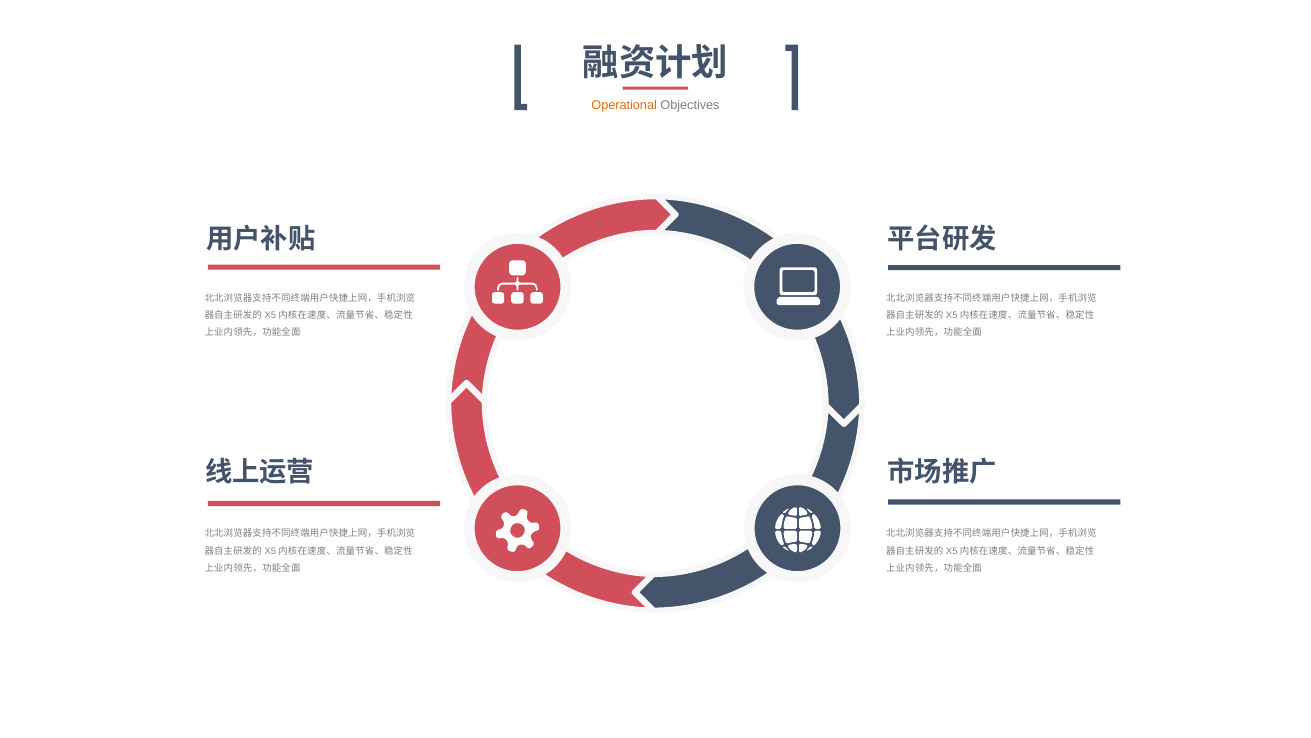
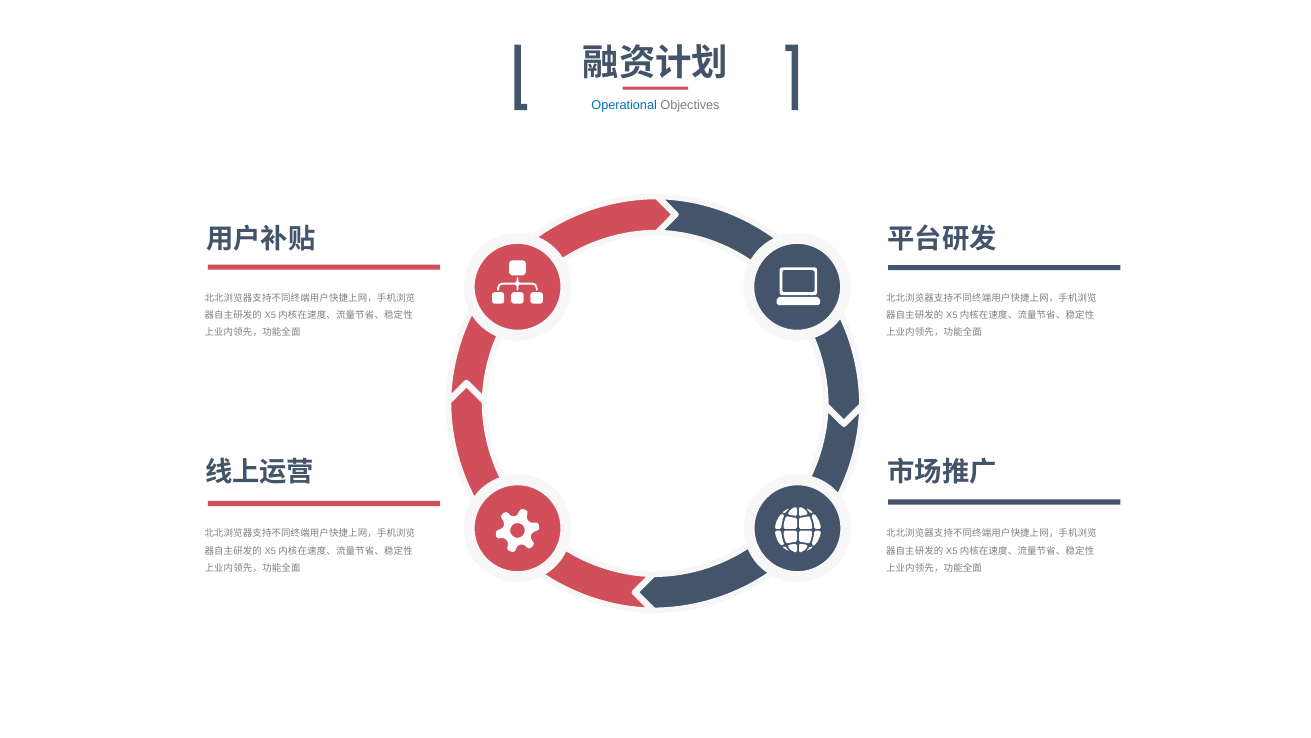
Operational colour: orange -> blue
